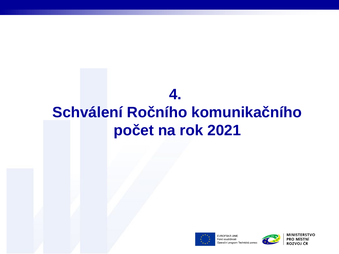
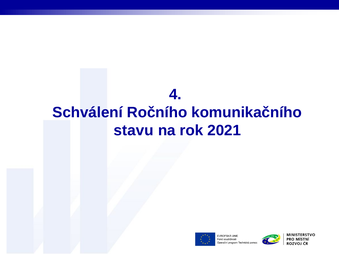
počet: počet -> stavu
